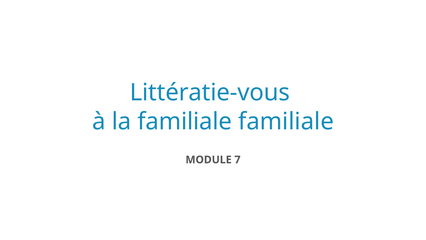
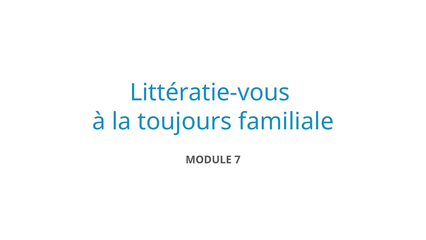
la familiale: familiale -> toujours
